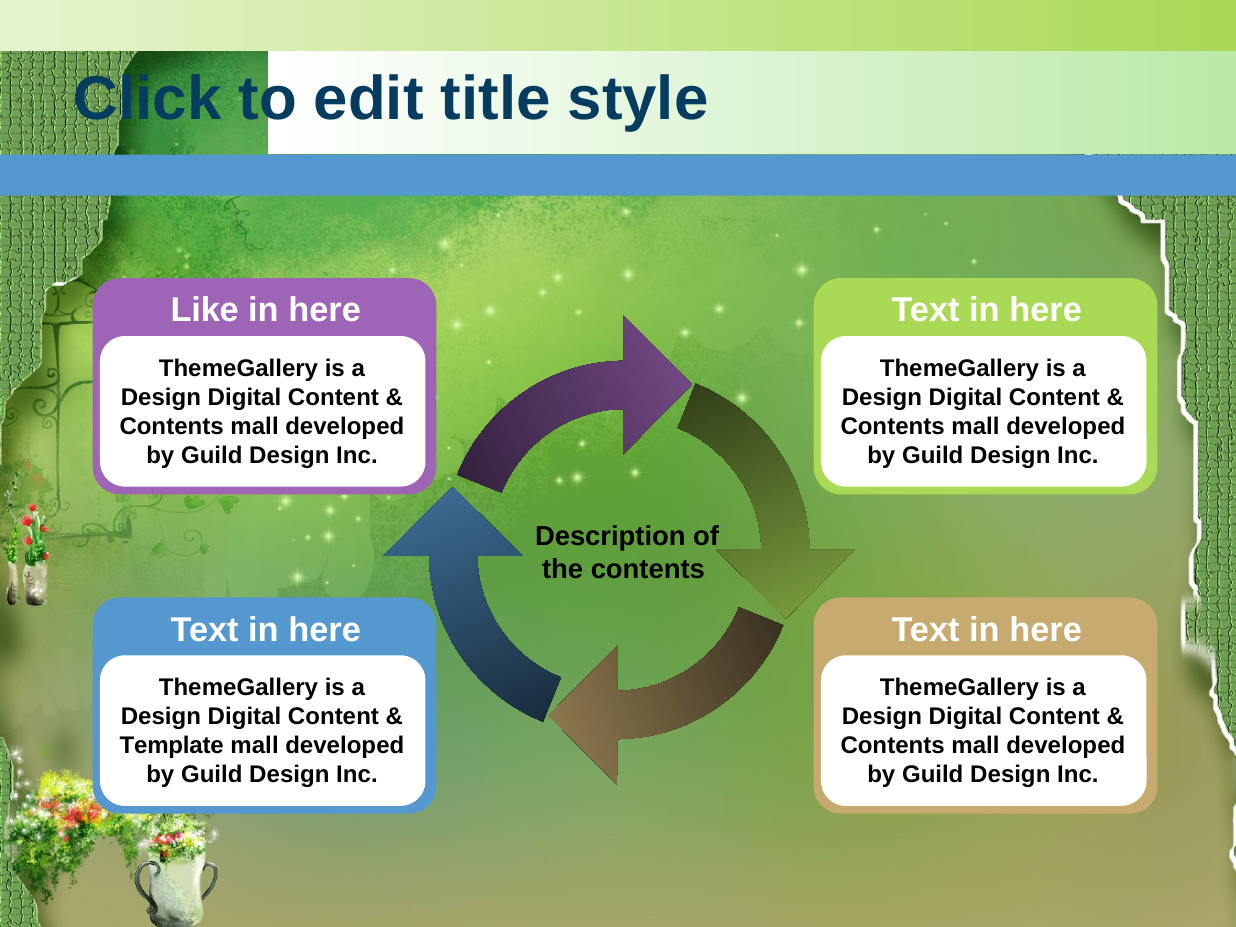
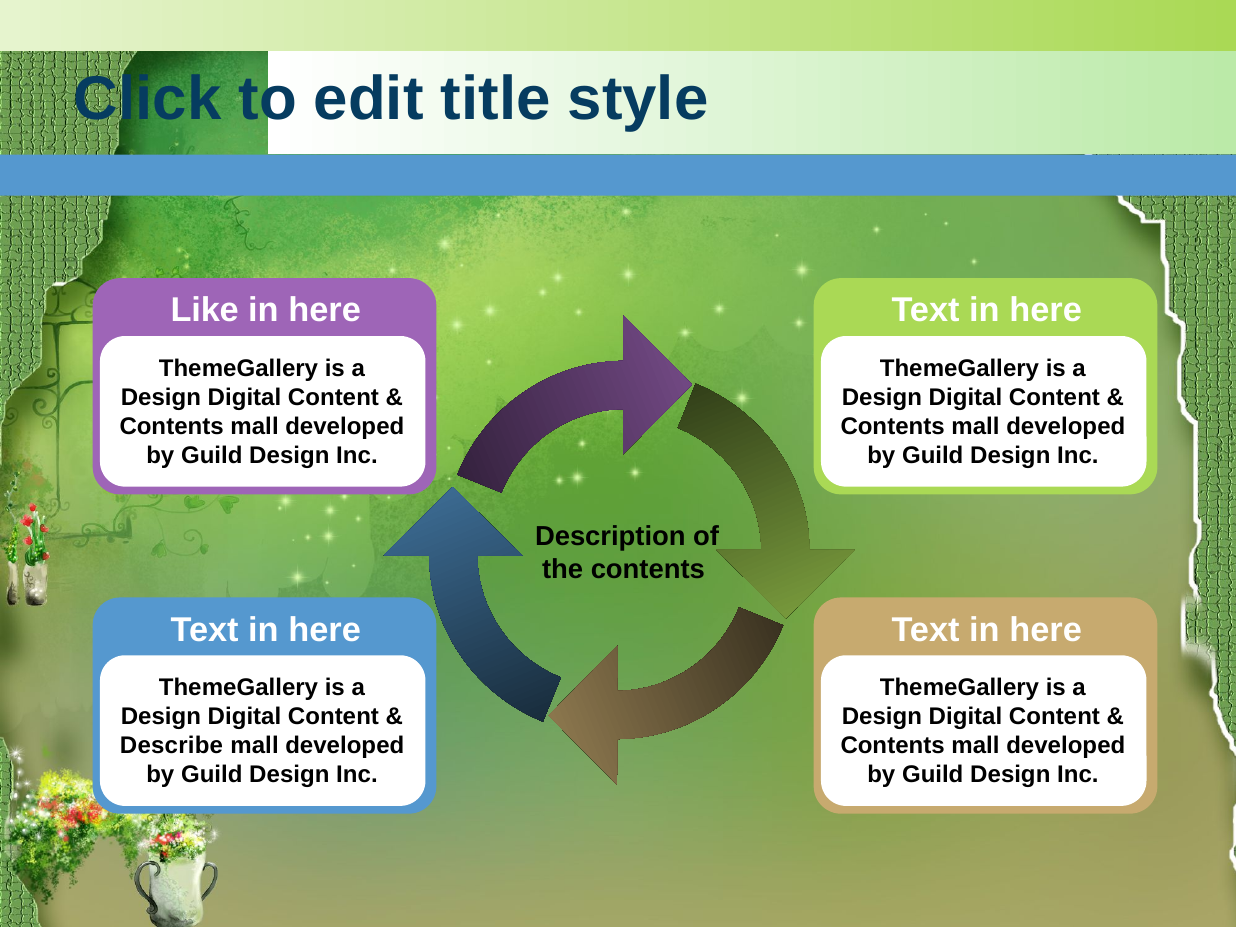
Template: Template -> Describe
